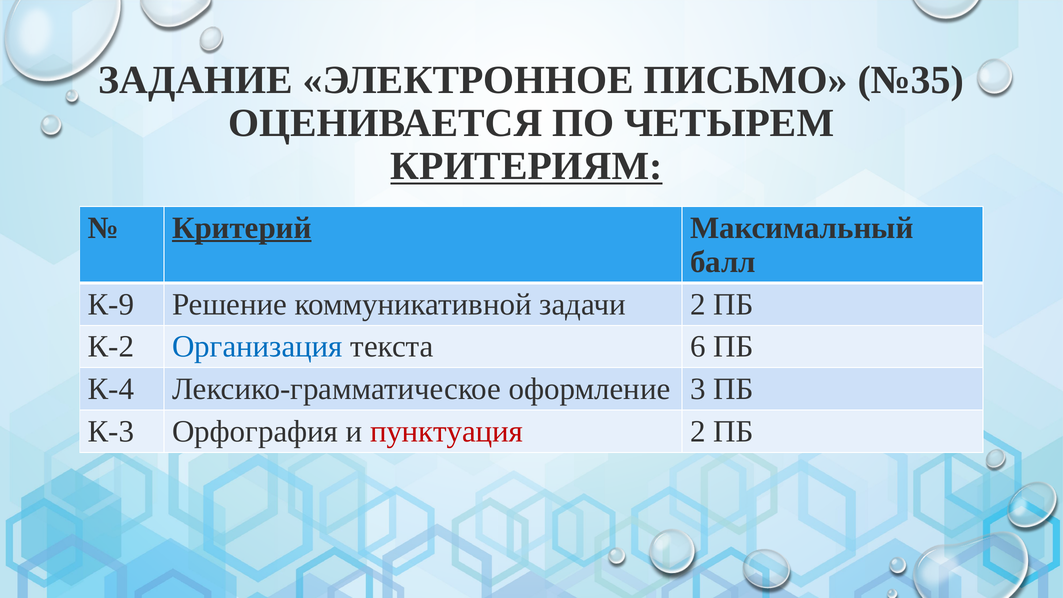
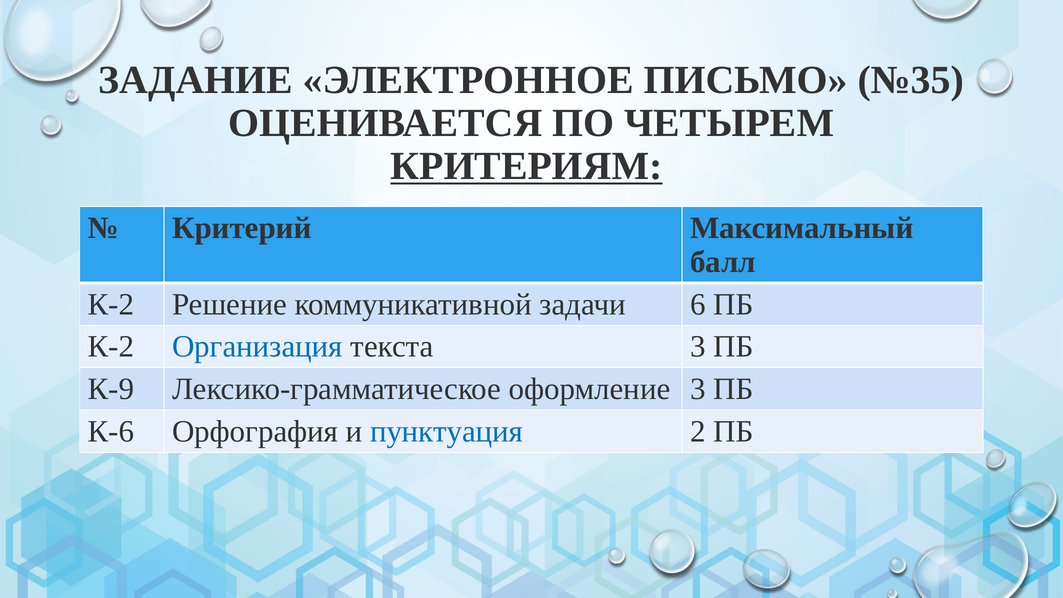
Критерий underline: present -> none
К-9 at (111, 304): К-9 -> К-2
задачи 2: 2 -> 6
текста 6: 6 -> 3
К-4: К-4 -> К-9
К-3: К-3 -> К-6
пунктуация colour: red -> blue
